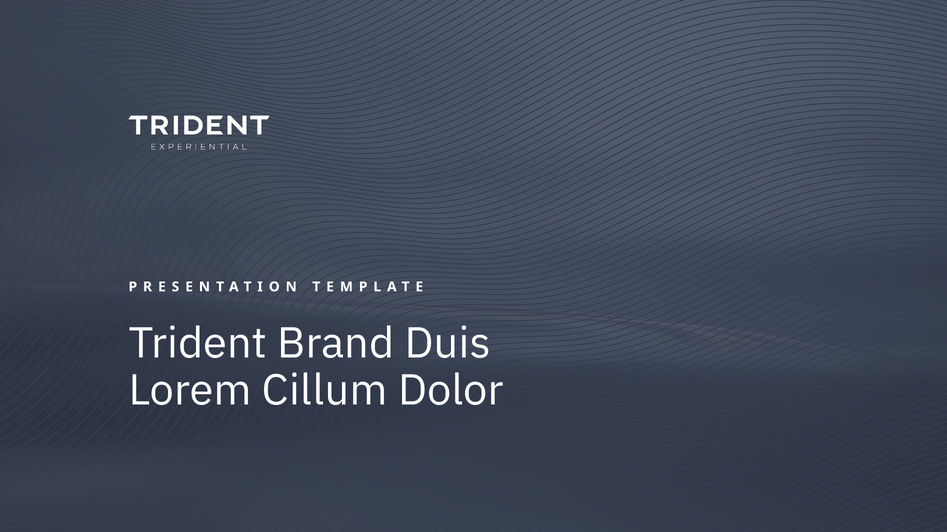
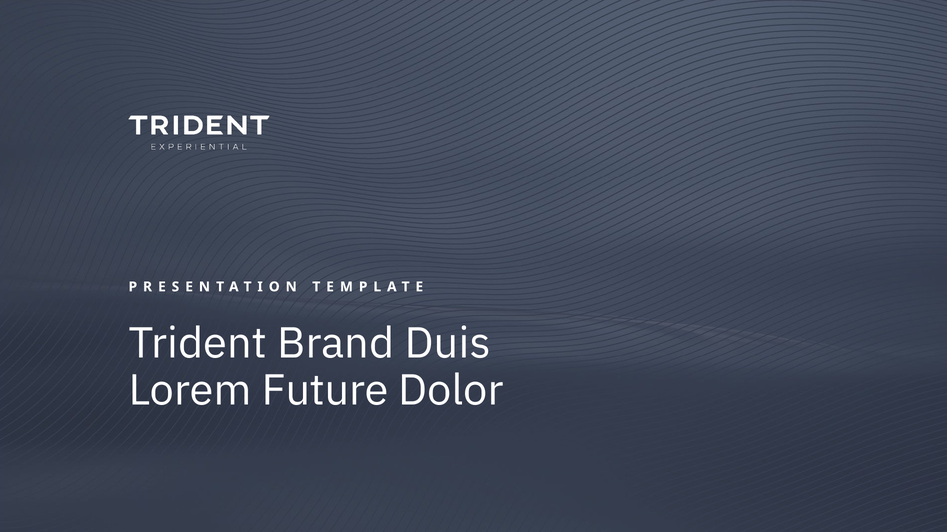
Cillum: Cillum -> Future
